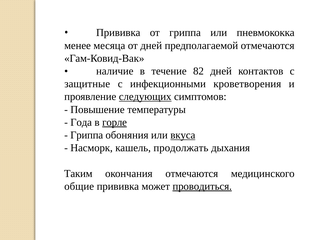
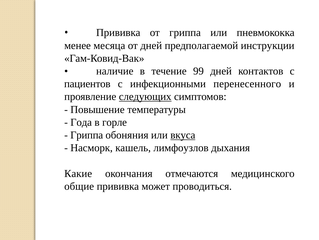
предполагаемой отмечаются: отмечаются -> инструкции
82: 82 -> 99
защитные: защитные -> пациентов
кроветворения: кроветворения -> перенесенного
горле underline: present -> none
продолжать: продолжать -> лимфоузлов
Таким: Таким -> Какие
проводиться underline: present -> none
